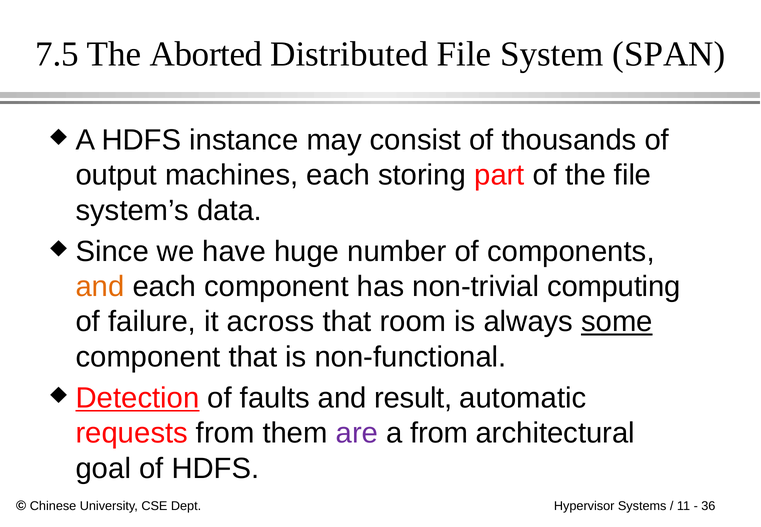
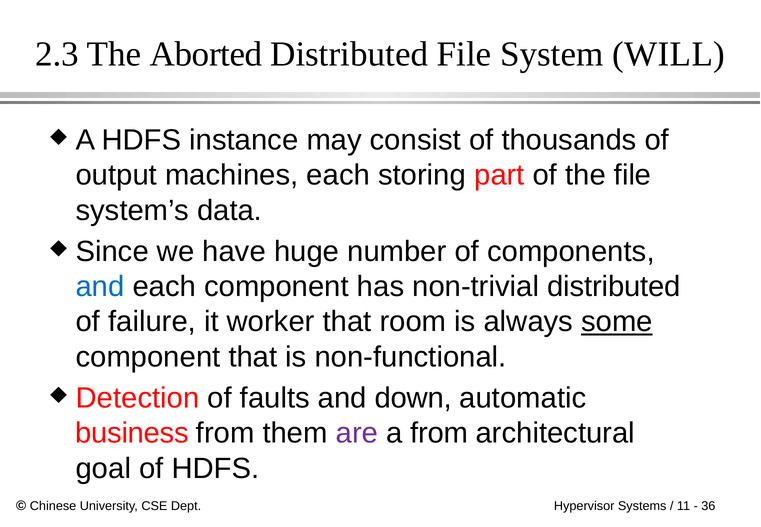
7.5: 7.5 -> 2.3
SPAN: SPAN -> WILL
and at (100, 287) colour: orange -> blue
non-trivial computing: computing -> distributed
across: across -> worker
Detection underline: present -> none
result: result -> down
requests: requests -> business
